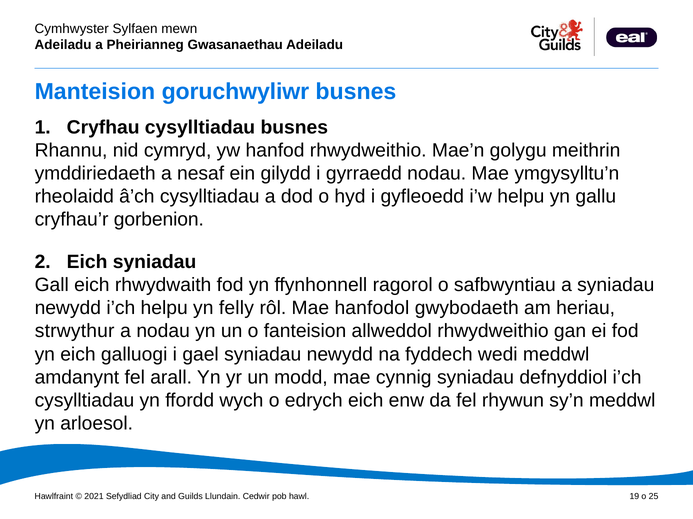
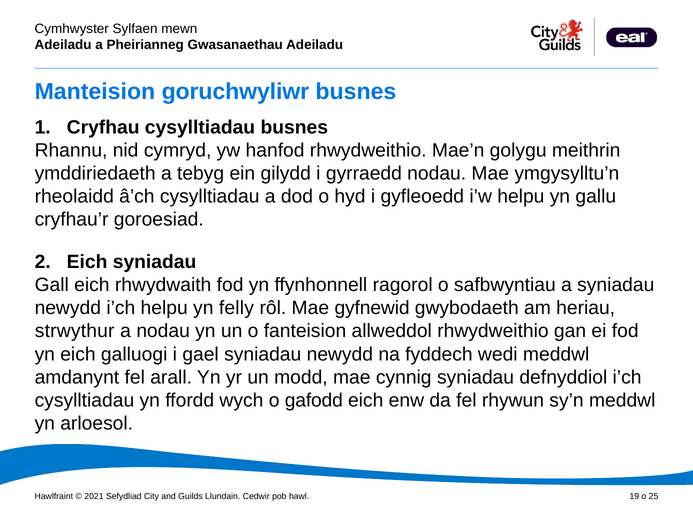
nesaf: nesaf -> tebyg
gorbenion: gorbenion -> goroesiad
hanfodol: hanfodol -> gyfnewid
edrych: edrych -> gafodd
